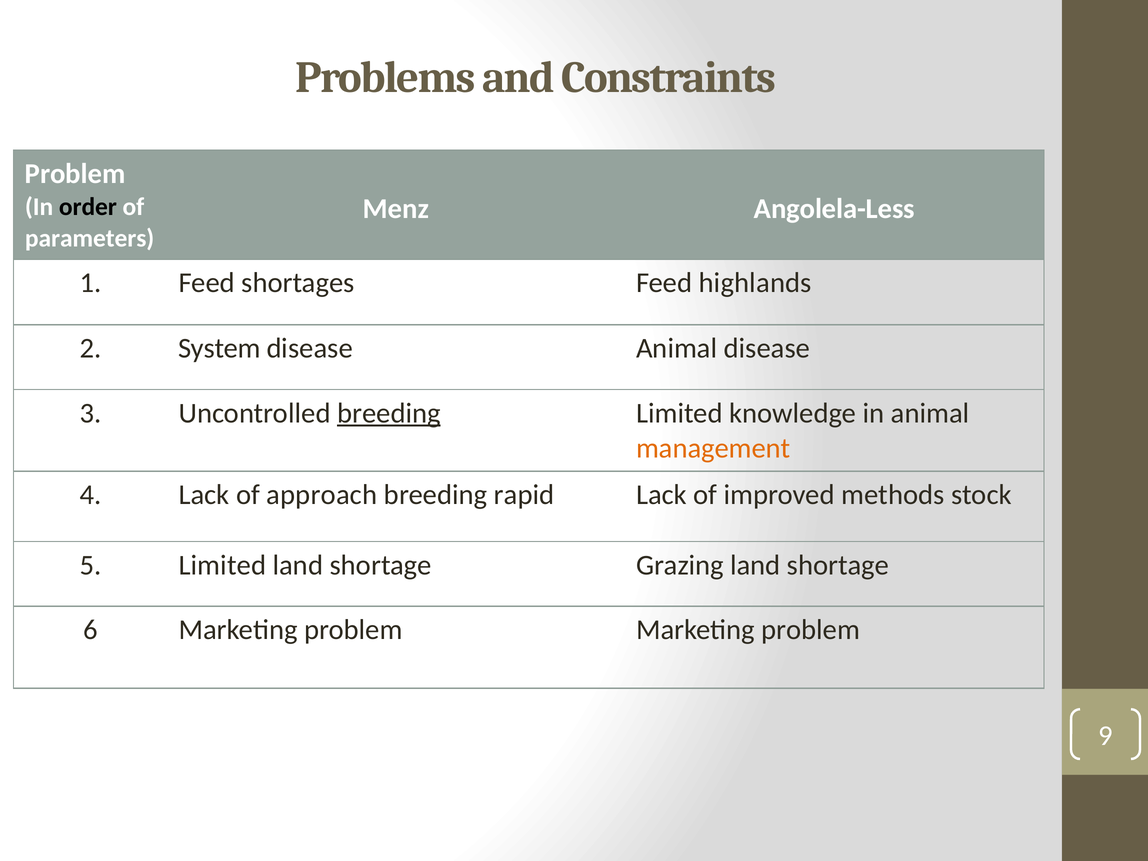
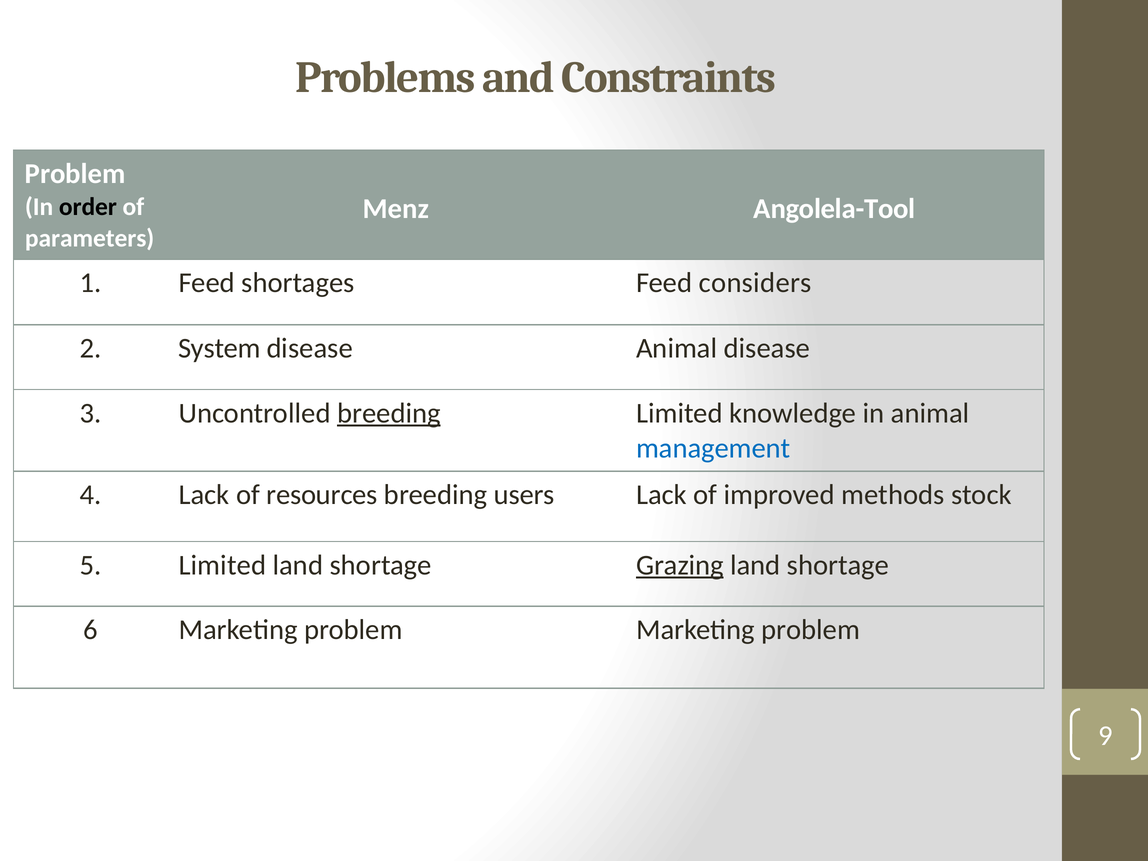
Angolela-Less: Angolela-Less -> Angolela-Tool
highlands: highlands -> considers
management colour: orange -> blue
approach: approach -> resources
rapid: rapid -> users
Grazing underline: none -> present
